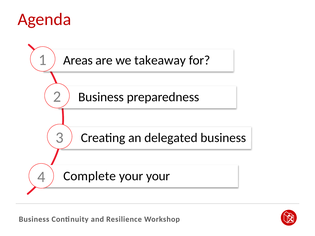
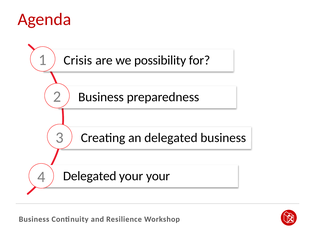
Areas: Areas -> Crisis
takeaway: takeaway -> possibility
Complete at (90, 176): Complete -> Delegated
